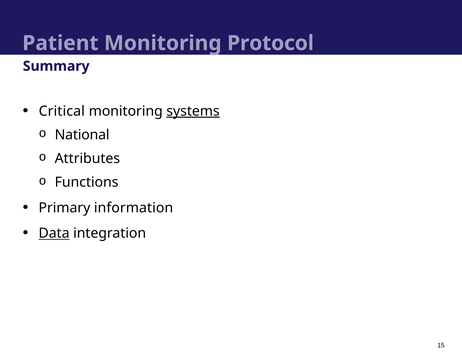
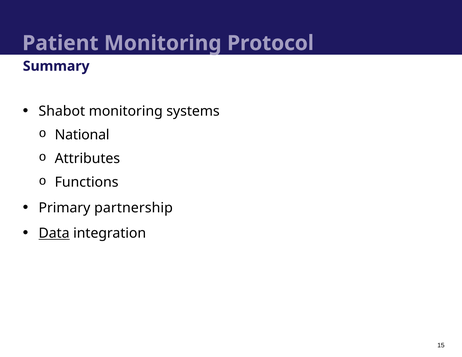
Critical: Critical -> Shabot
systems underline: present -> none
information: information -> partnership
